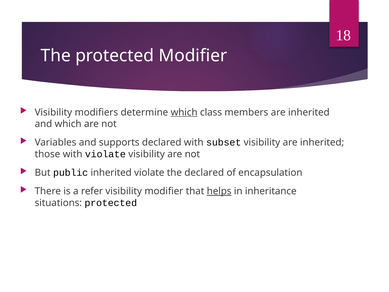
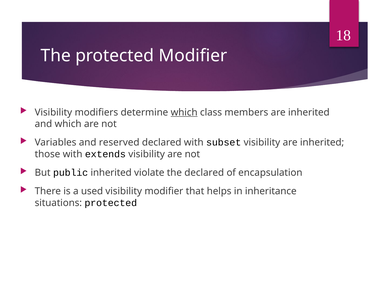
supports: supports -> reserved
with violate: violate -> extends
refer: refer -> used
helps underline: present -> none
